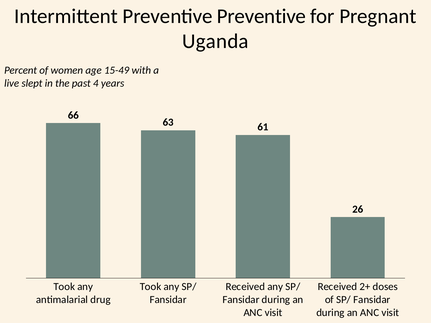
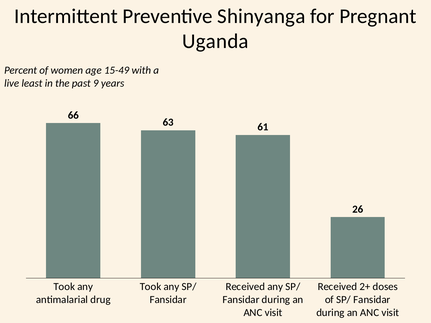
Preventive Preventive: Preventive -> Shinyanga
slept: slept -> least
4: 4 -> 9
